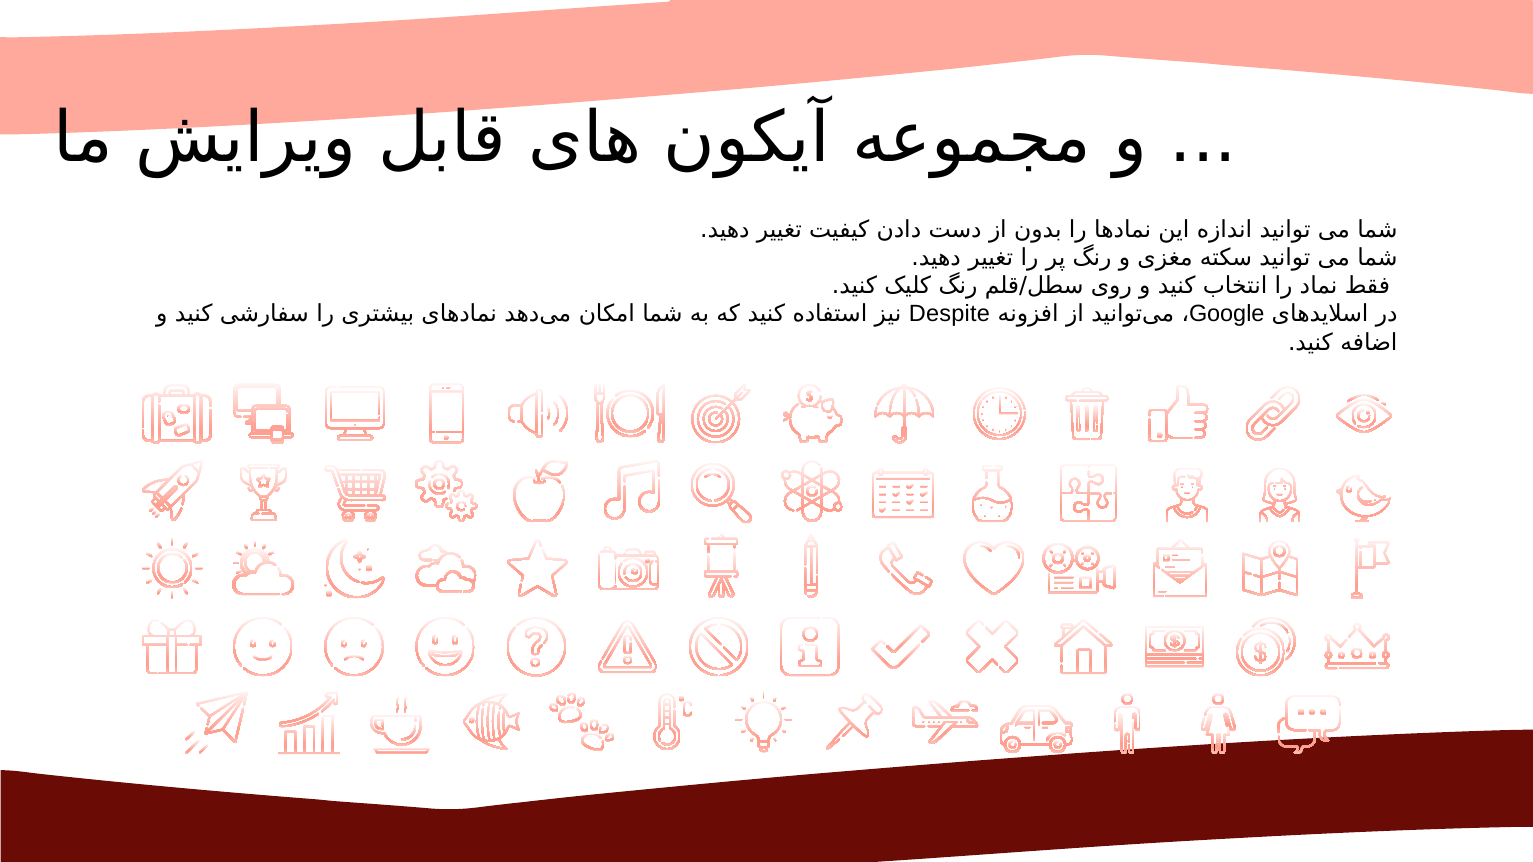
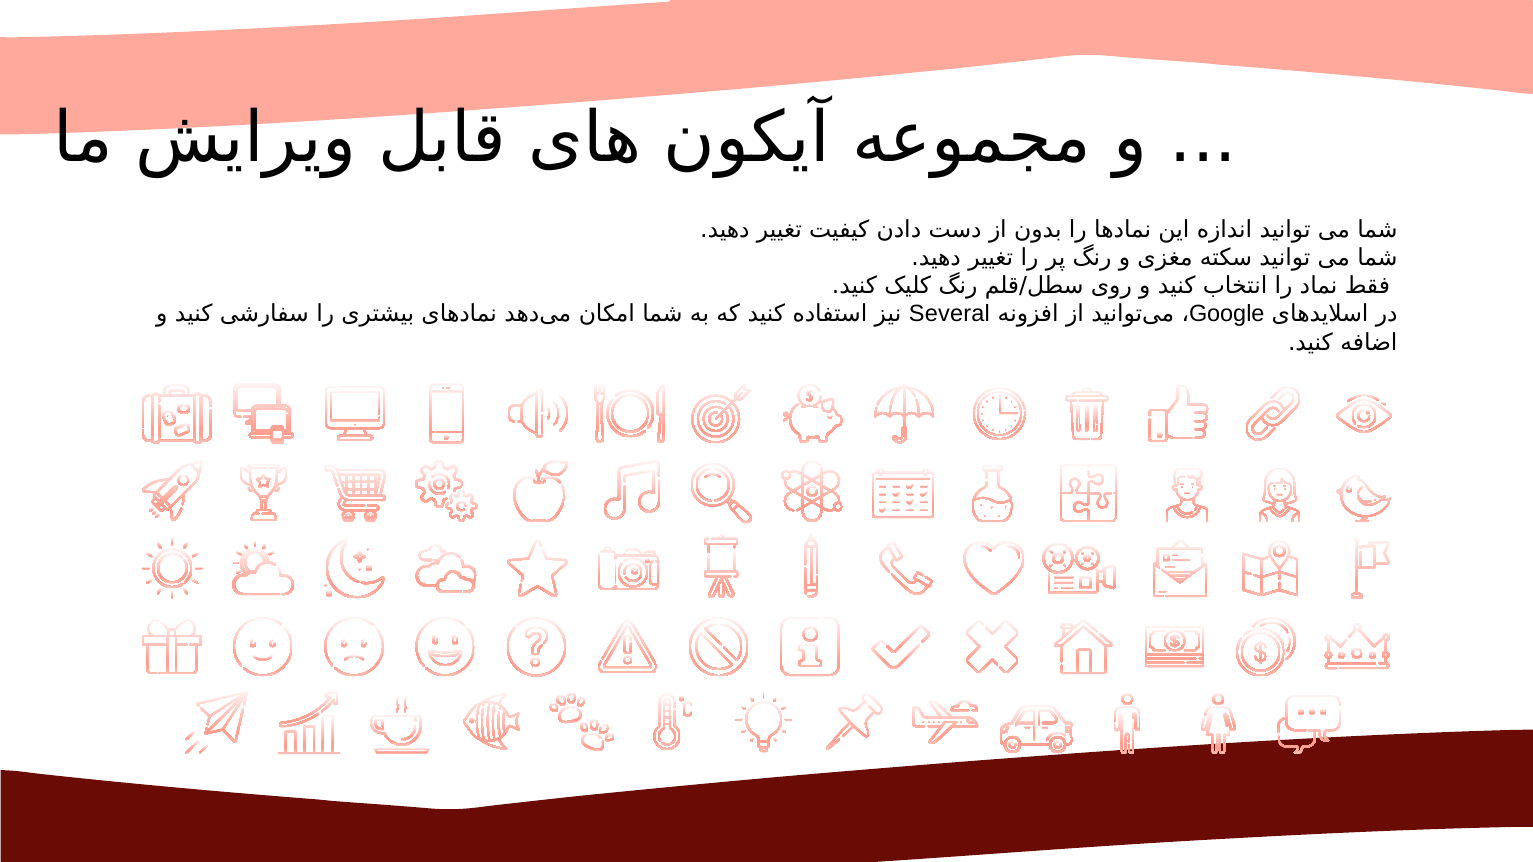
Despite: Despite -> Several
